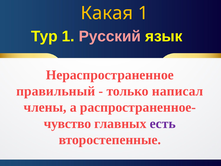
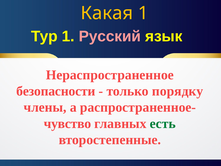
правильный: правильный -> безопасности
написал: написал -> порядку
есть colour: purple -> green
